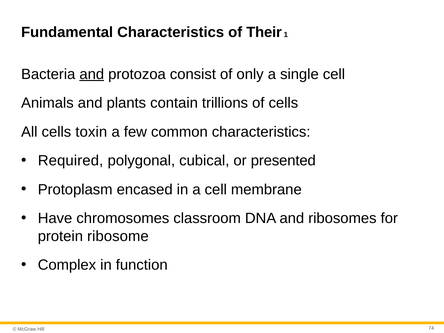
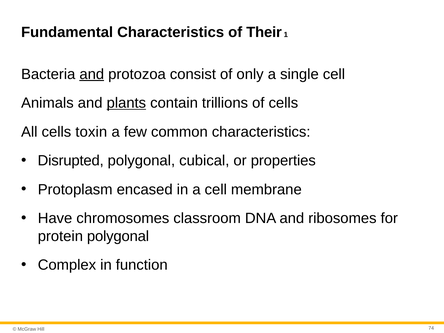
plants underline: none -> present
Required: Required -> Disrupted
presented: presented -> properties
protein ribosome: ribosome -> polygonal
